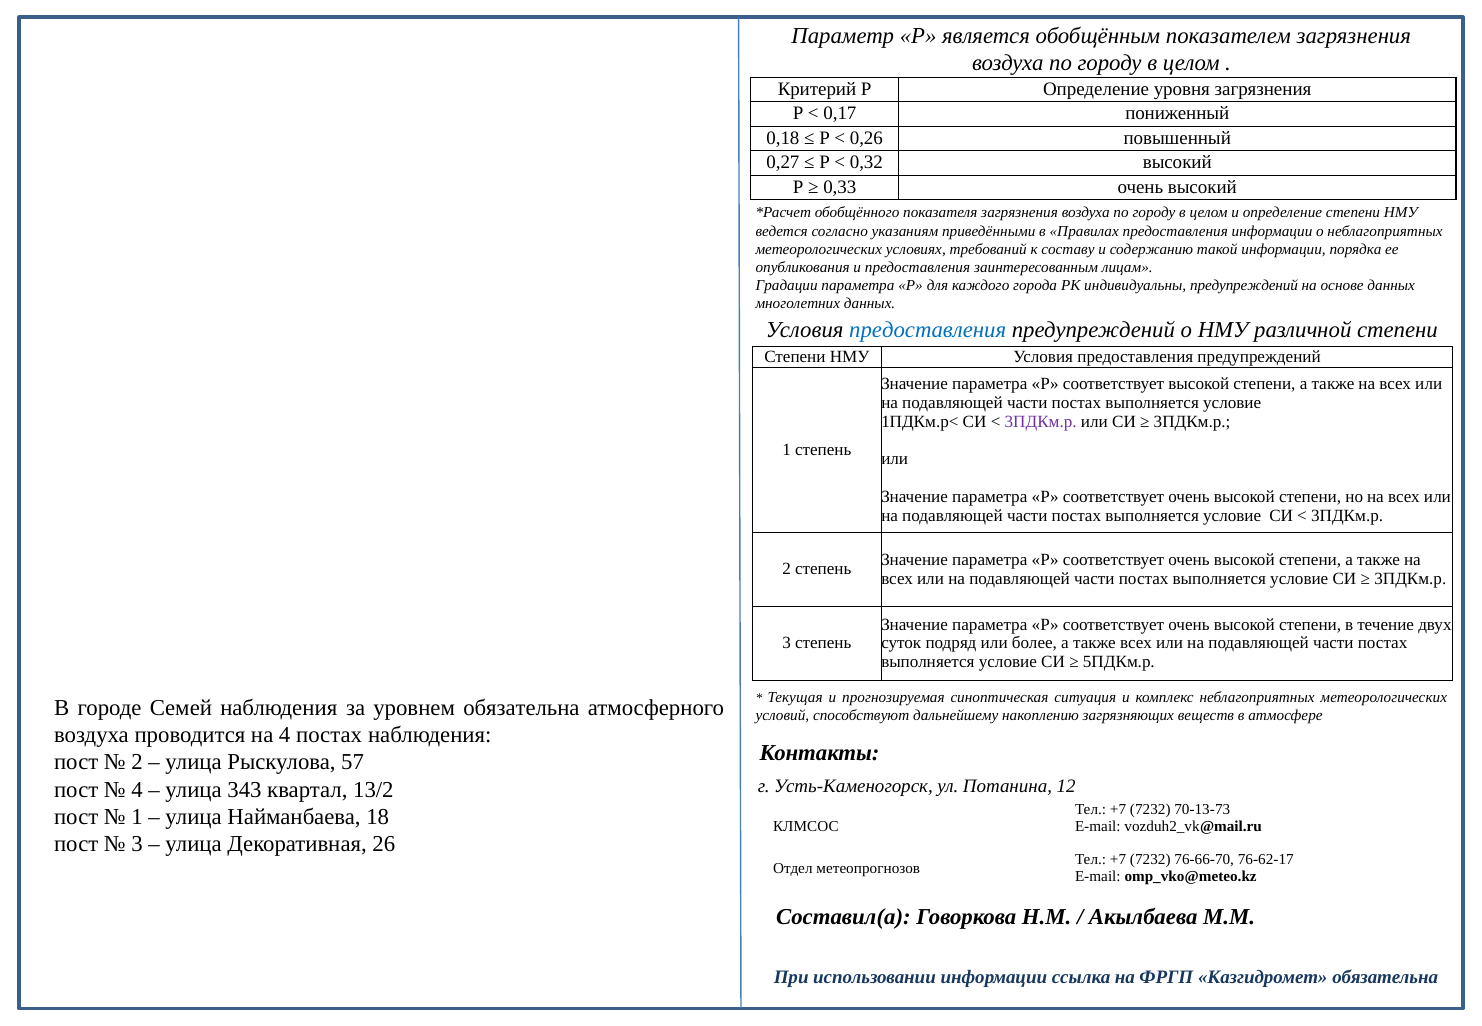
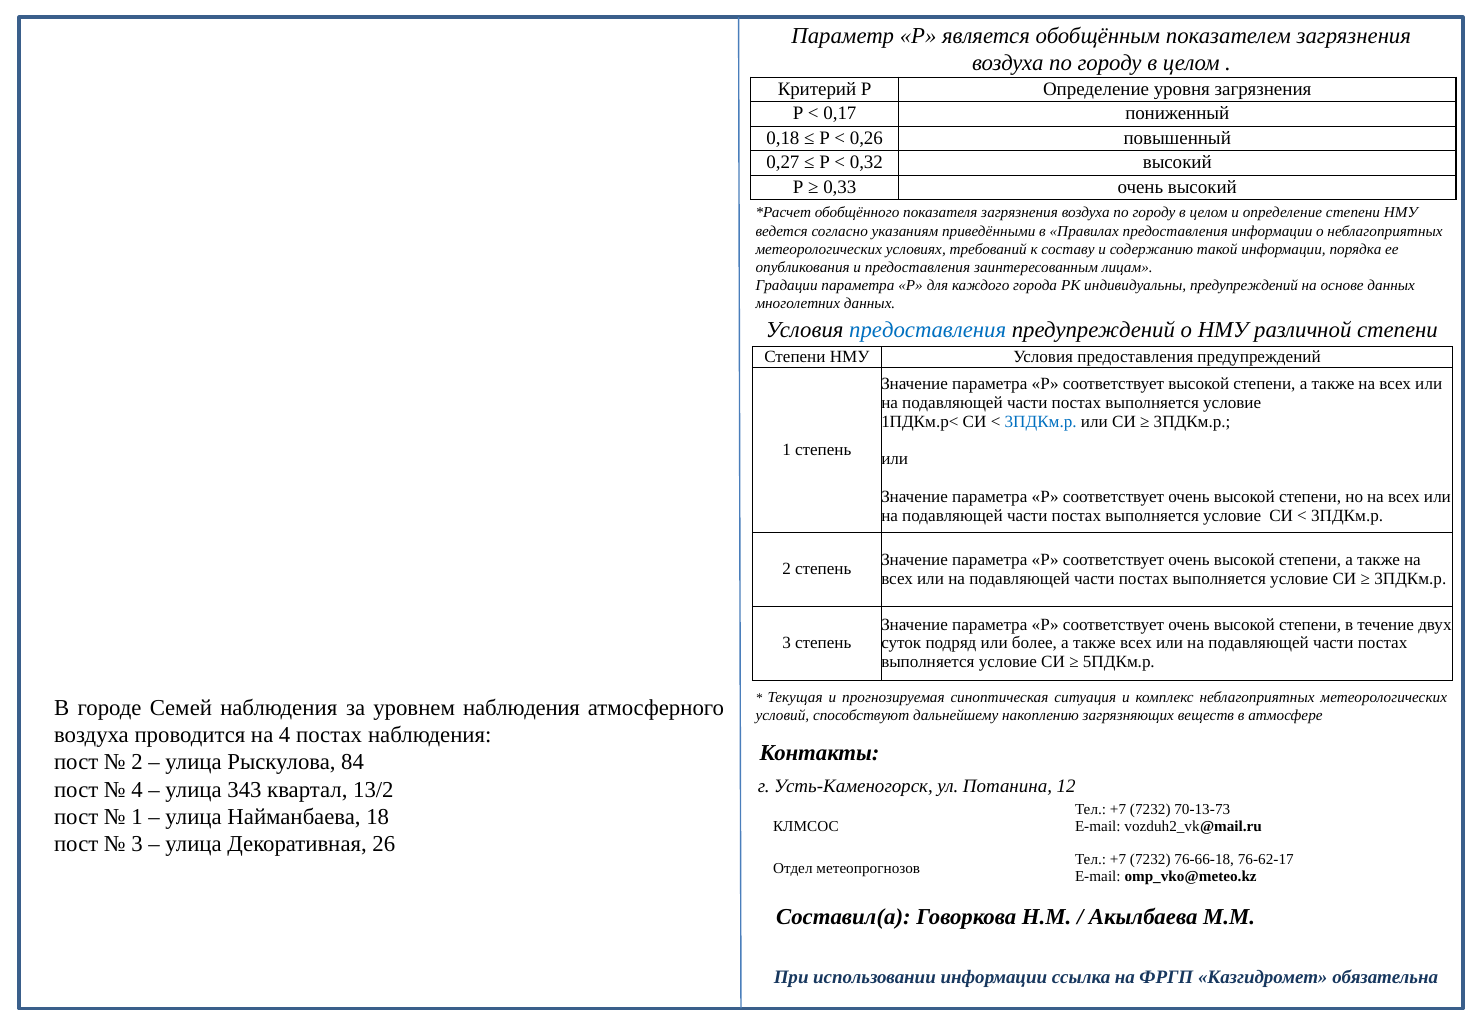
3ПДКм.р at (1041, 421) colour: purple -> blue
уровнем обязательна: обязательна -> наблюдения
57: 57 -> 84
76-66-70: 76-66-70 -> 76-66-18
